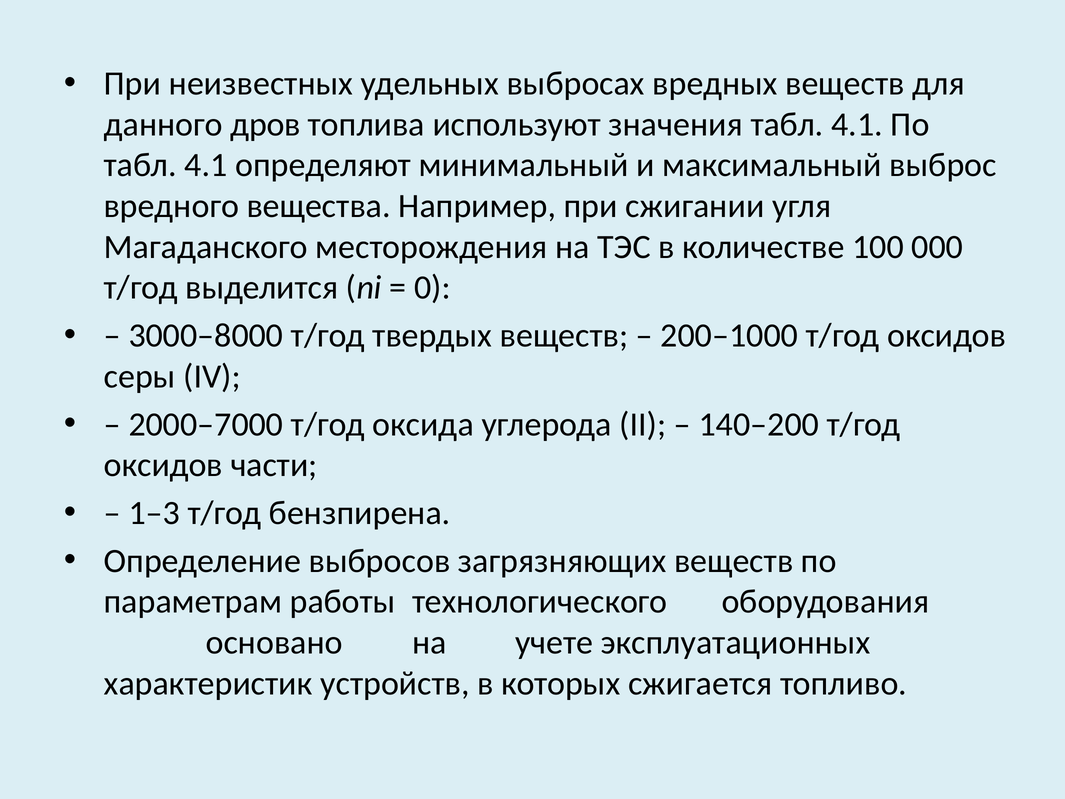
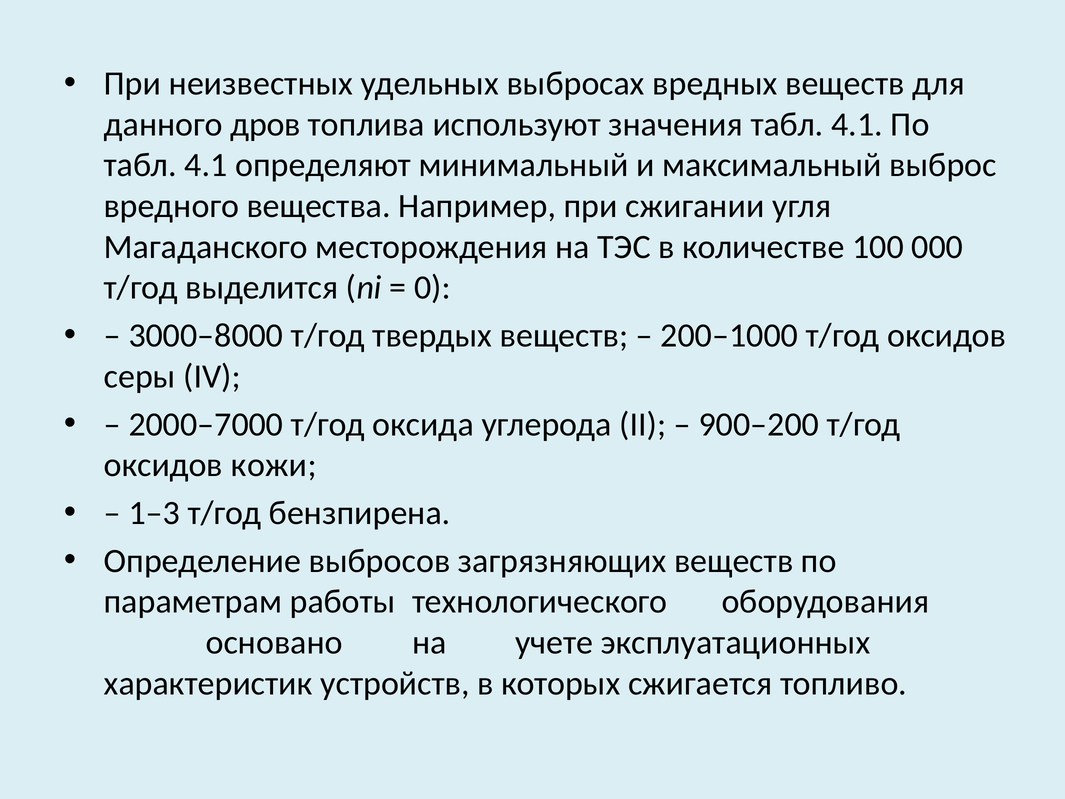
140–200: 140–200 -> 900–200
части: части -> кожи
